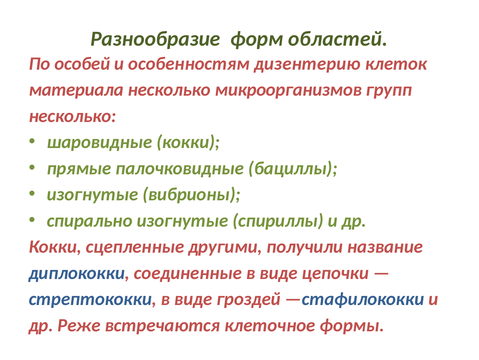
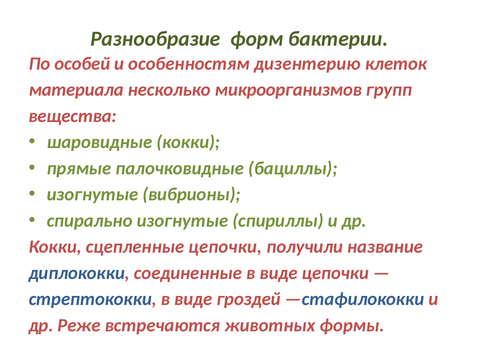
областей: областей -> бактерии
несколько at (73, 116): несколько -> вещества
сцепленные другими: другими -> цепочки
клеточное: клеточное -> животных
